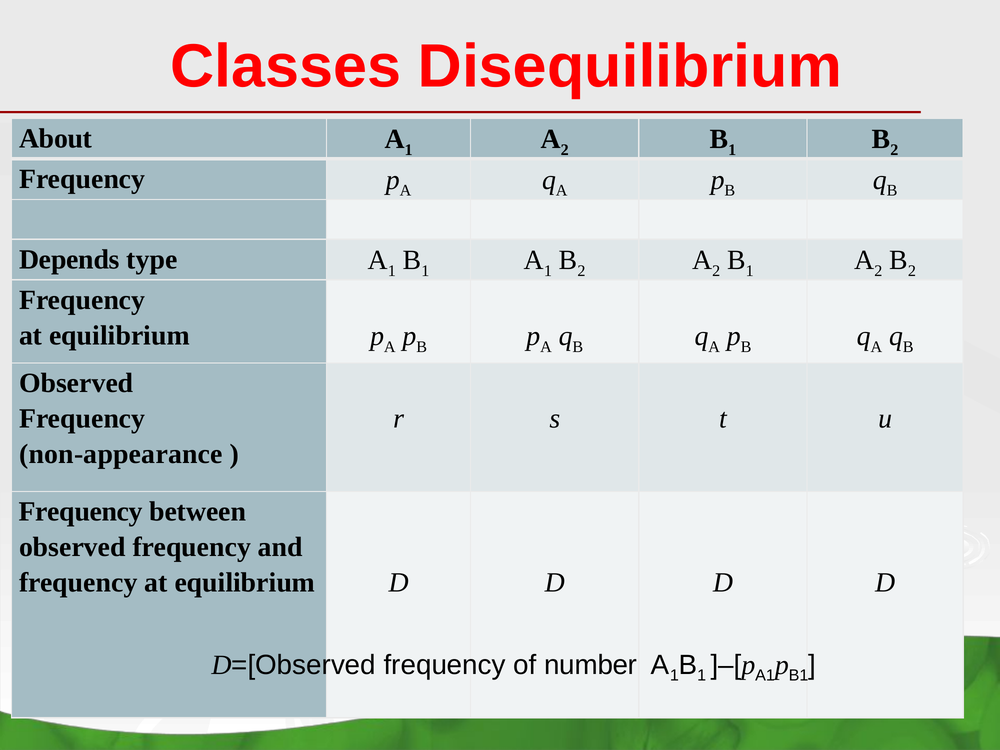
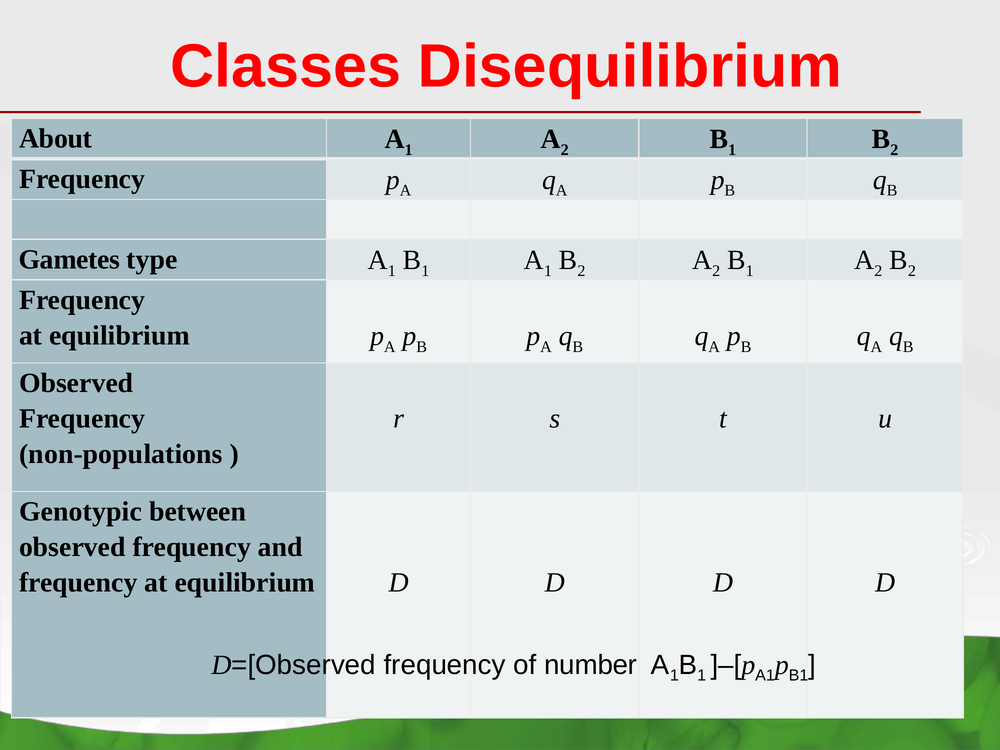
Depends: Depends -> Gametes
non-appearance: non-appearance -> non-populations
Frequency at (81, 512): Frequency -> Genotypic
